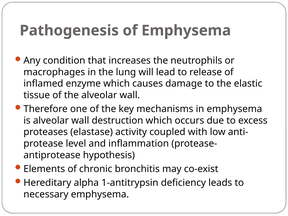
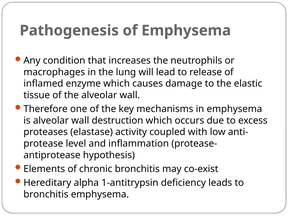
necessary at (46, 194): necessary -> bronchitis
